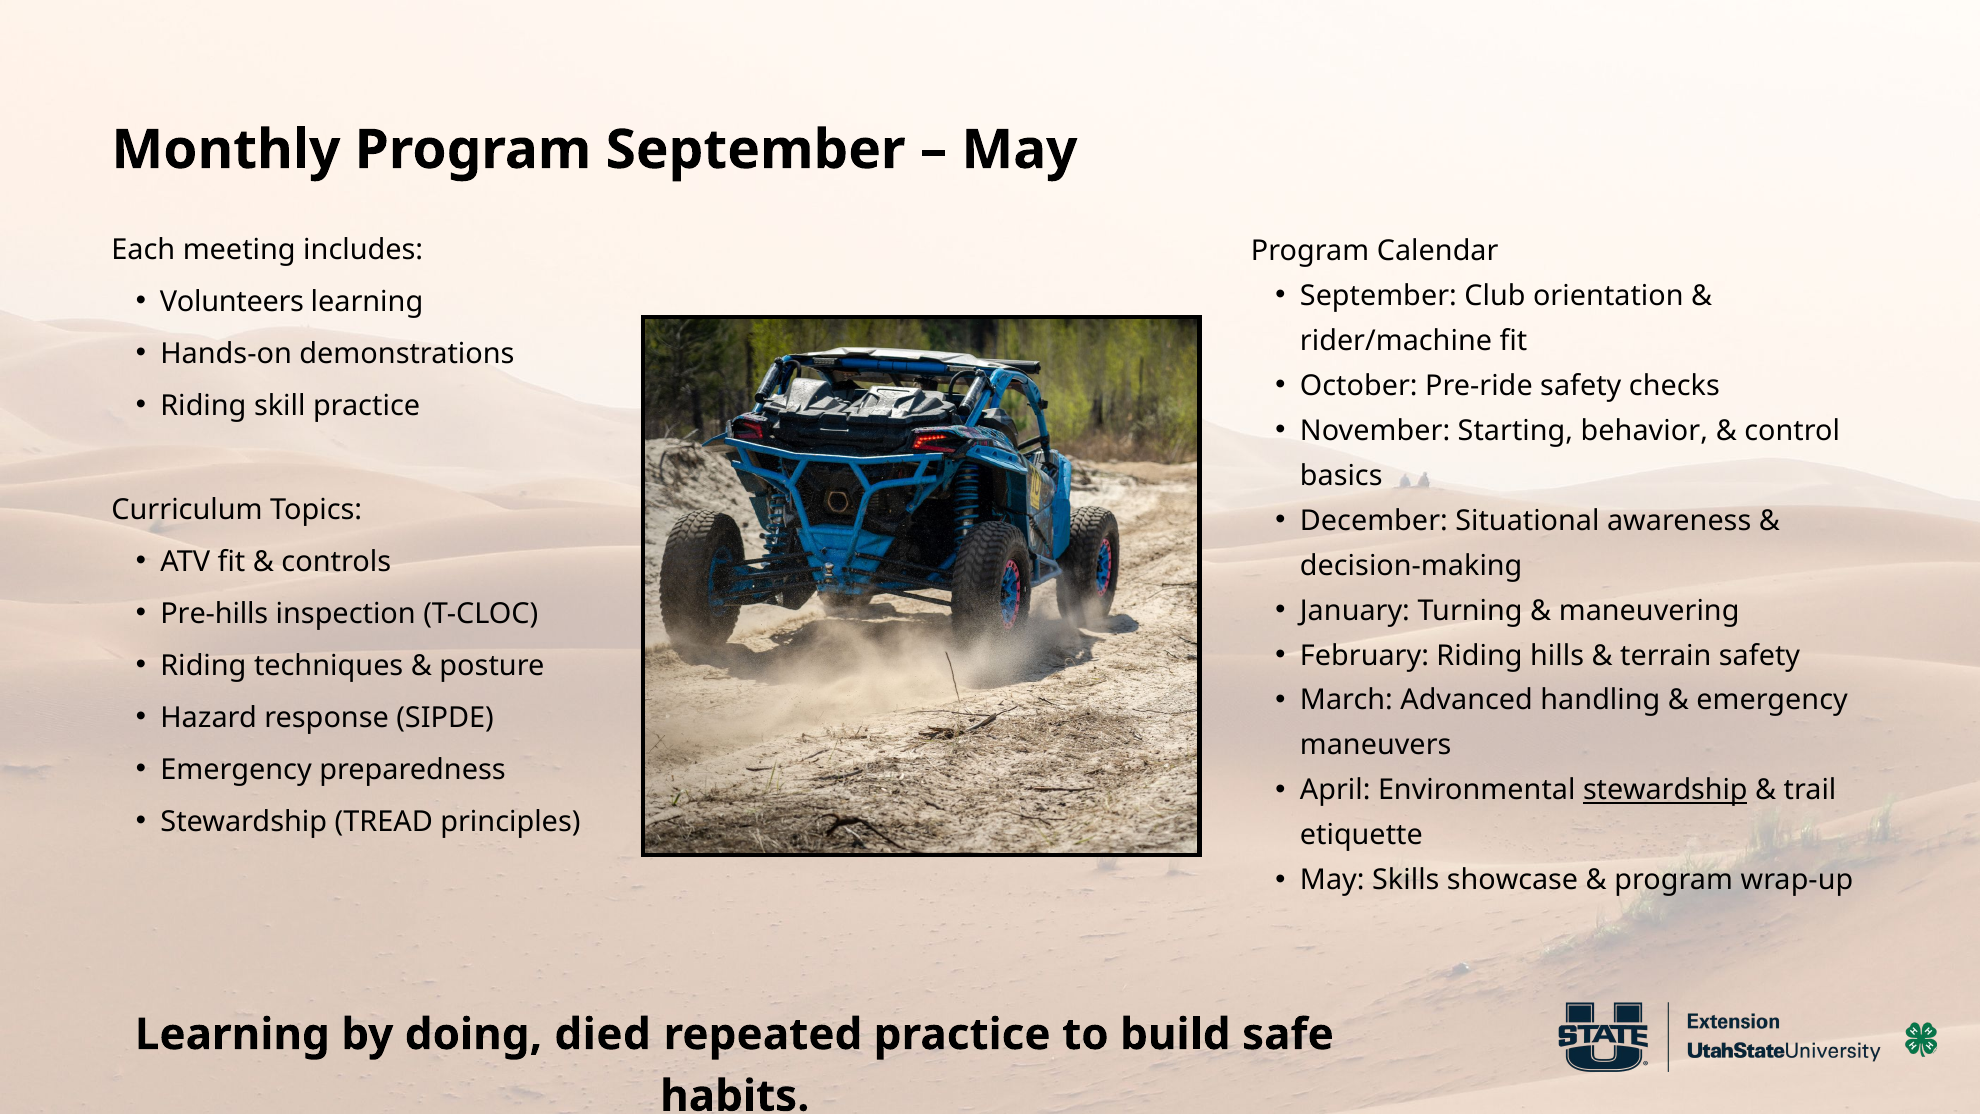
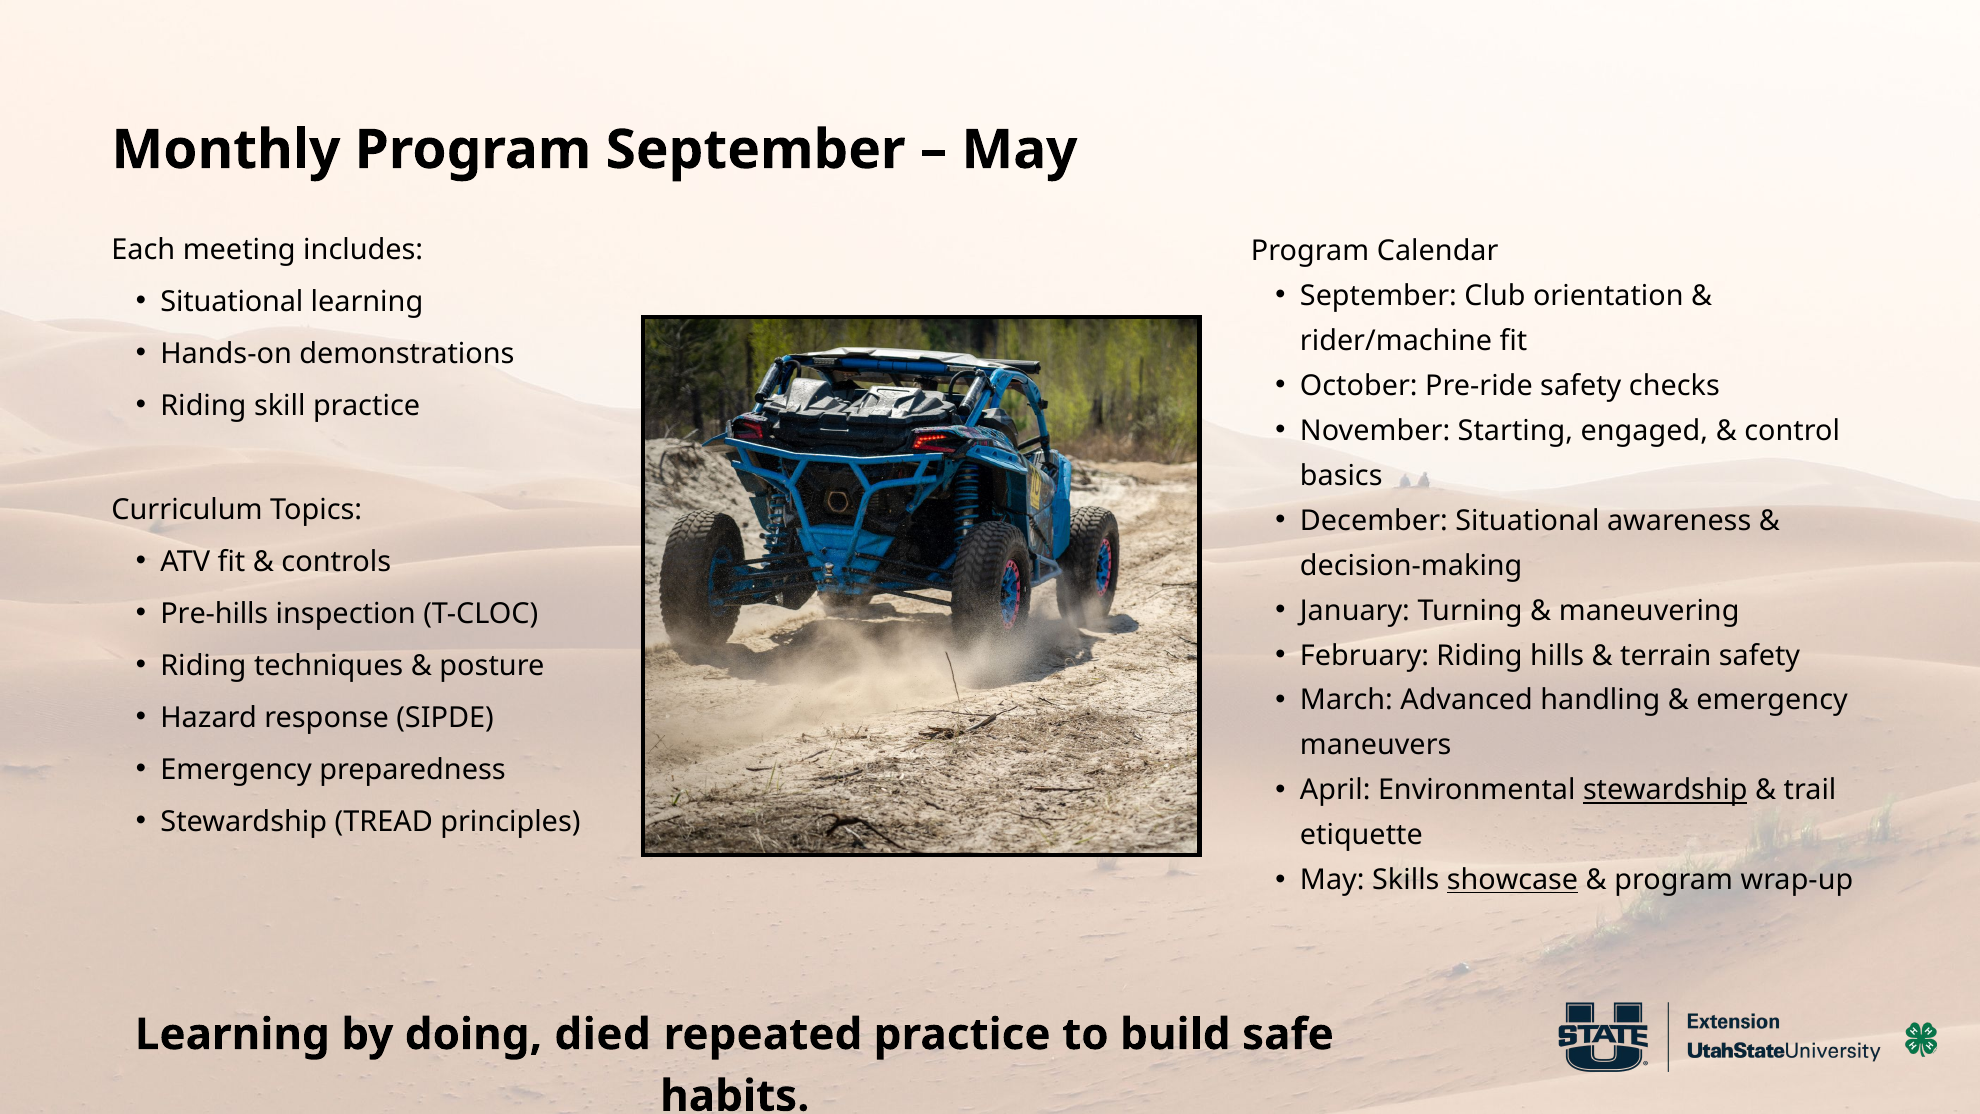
Volunteers at (232, 302): Volunteers -> Situational
behavior: behavior -> engaged
showcase underline: none -> present
